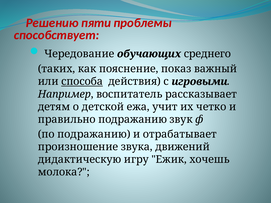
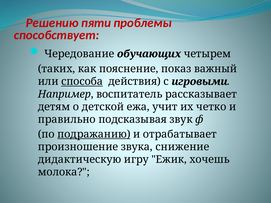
среднего: среднего -> четырем
правильно подражанию: подражанию -> подсказывая
подражанию at (94, 134) underline: none -> present
движений: движений -> снижение
